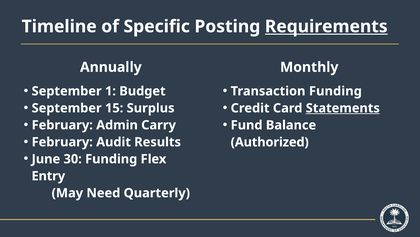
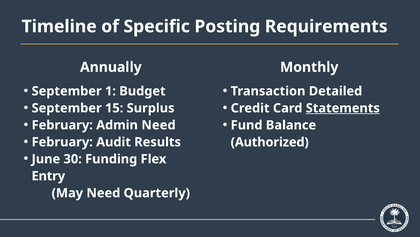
Requirements underline: present -> none
Transaction Funding: Funding -> Detailed
Admin Carry: Carry -> Need
